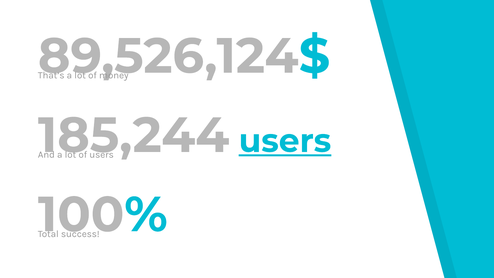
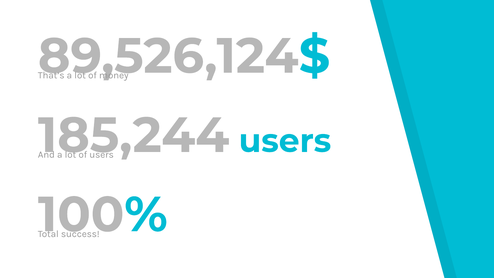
users at (285, 141) underline: present -> none
